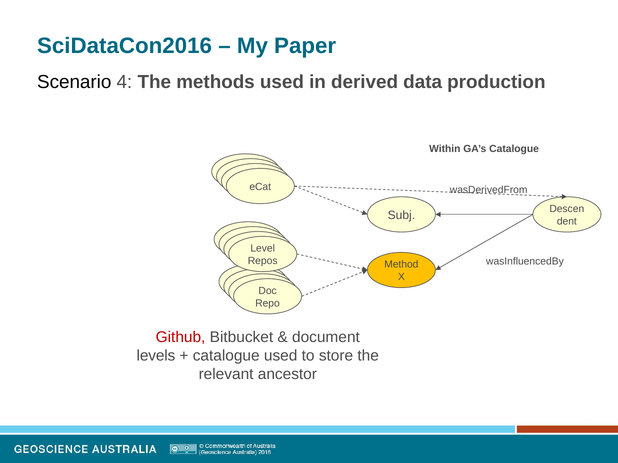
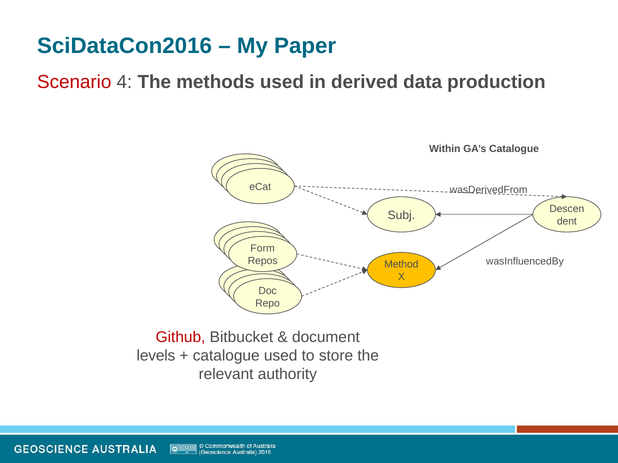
Scenario colour: black -> red
Level: Level -> Form
ancestor: ancestor -> authority
